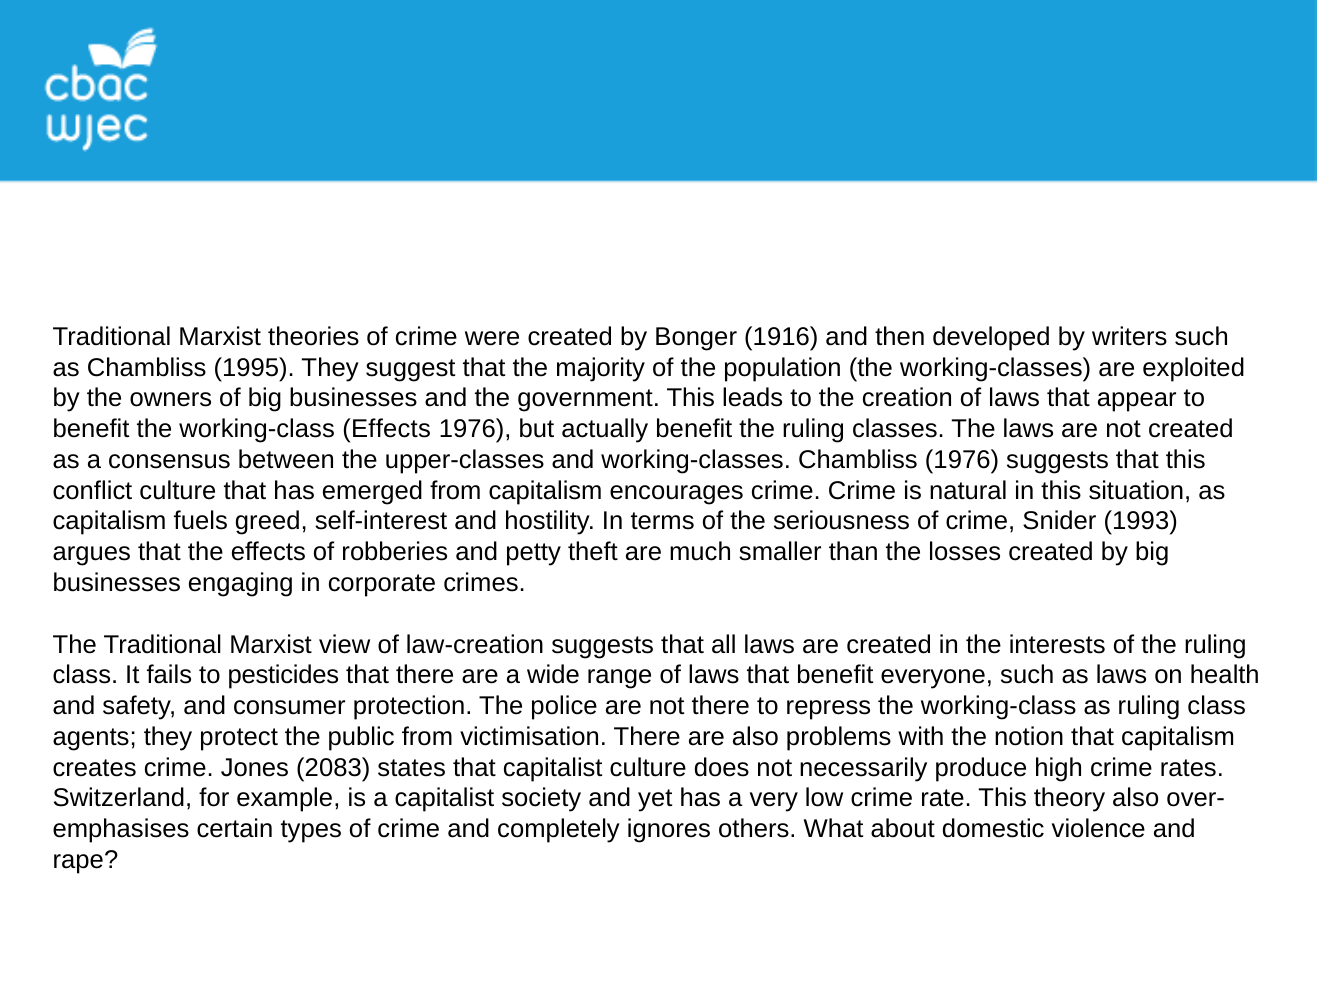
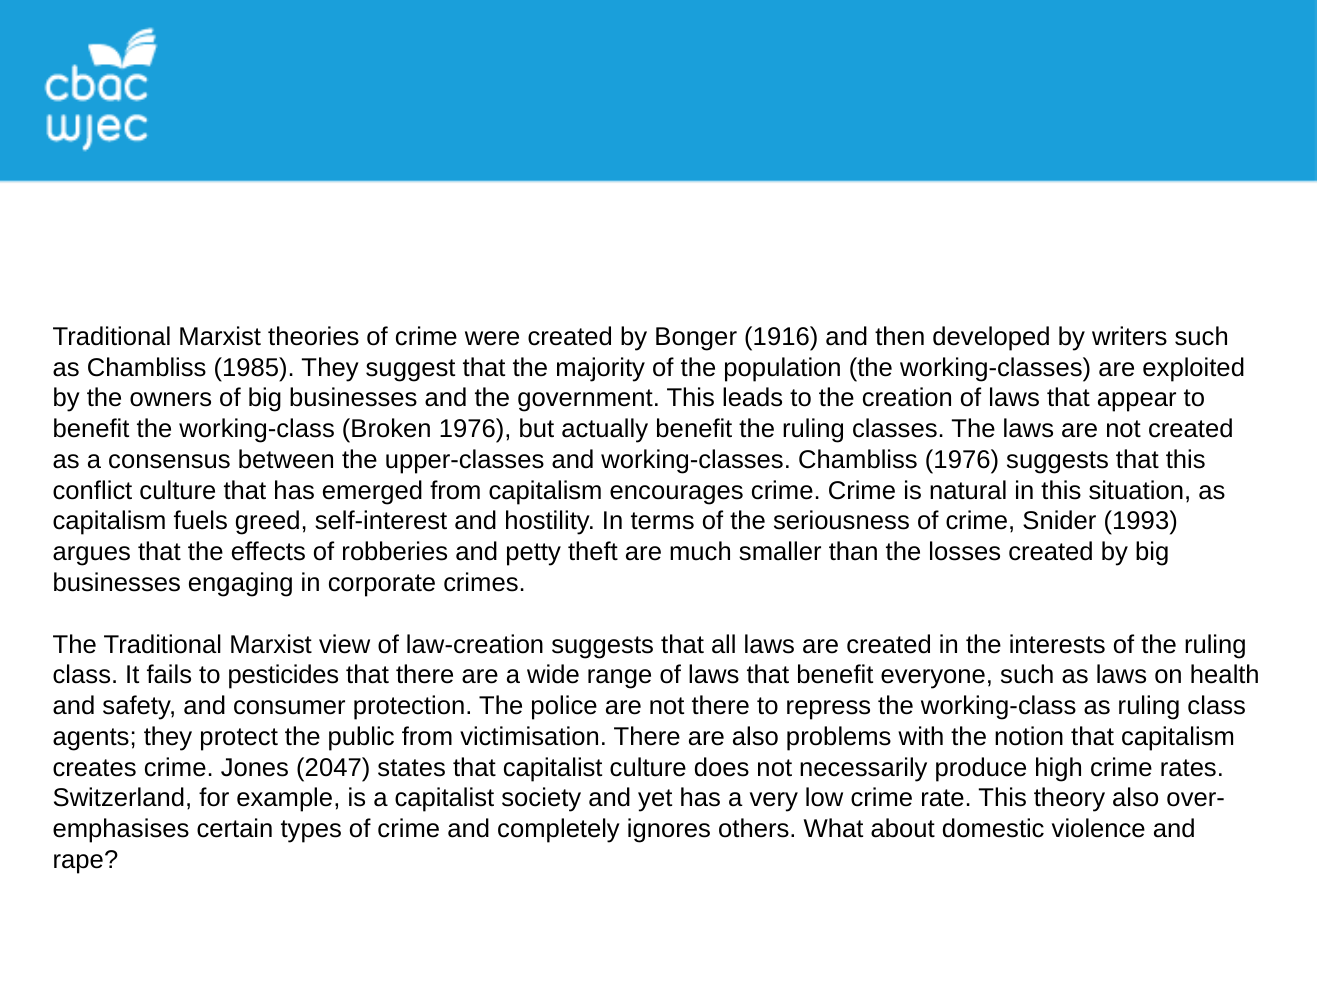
1995: 1995 -> 1985
working-class Effects: Effects -> Broken
2083: 2083 -> 2047
